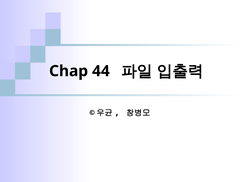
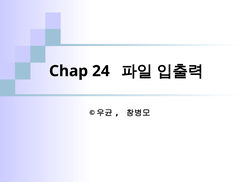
44: 44 -> 24
